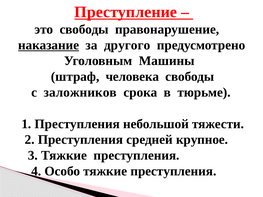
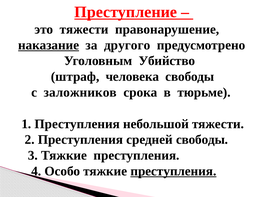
это свободы: свободы -> тяжести
Машины: Машины -> Убийство
средней крупное: крупное -> свободы
преступления at (173, 171) underline: none -> present
